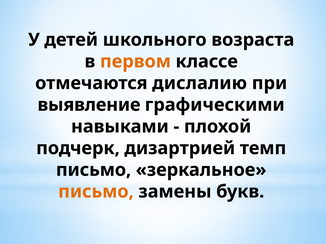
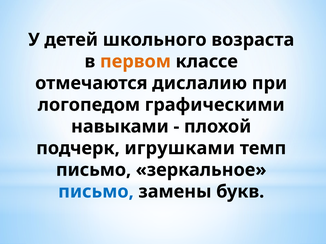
выявление: выявление -> логопедом
дизартрией: дизартрией -> игрушками
письмо at (96, 192) colour: orange -> blue
